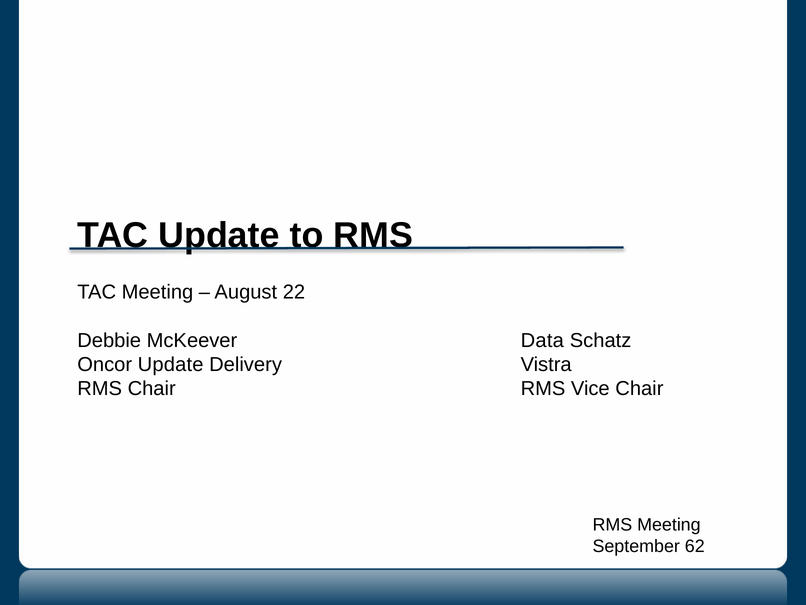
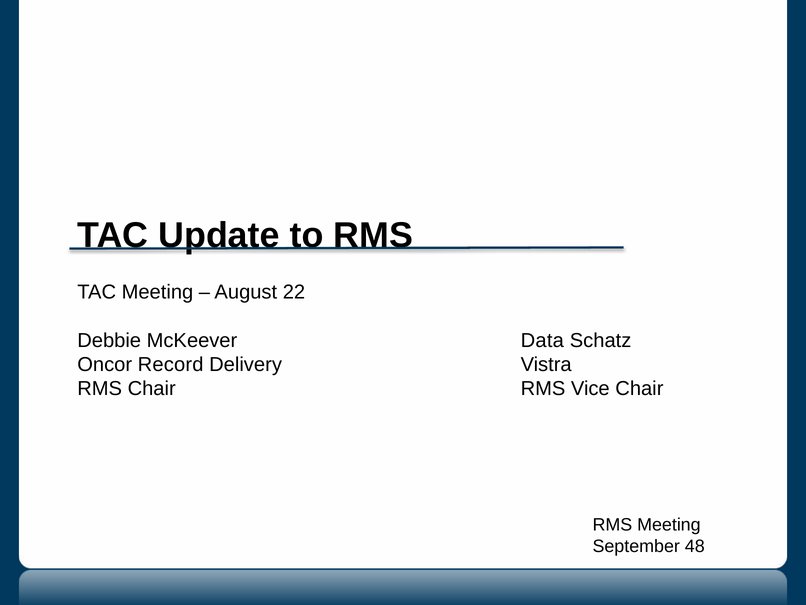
Oncor Update: Update -> Record
62: 62 -> 48
